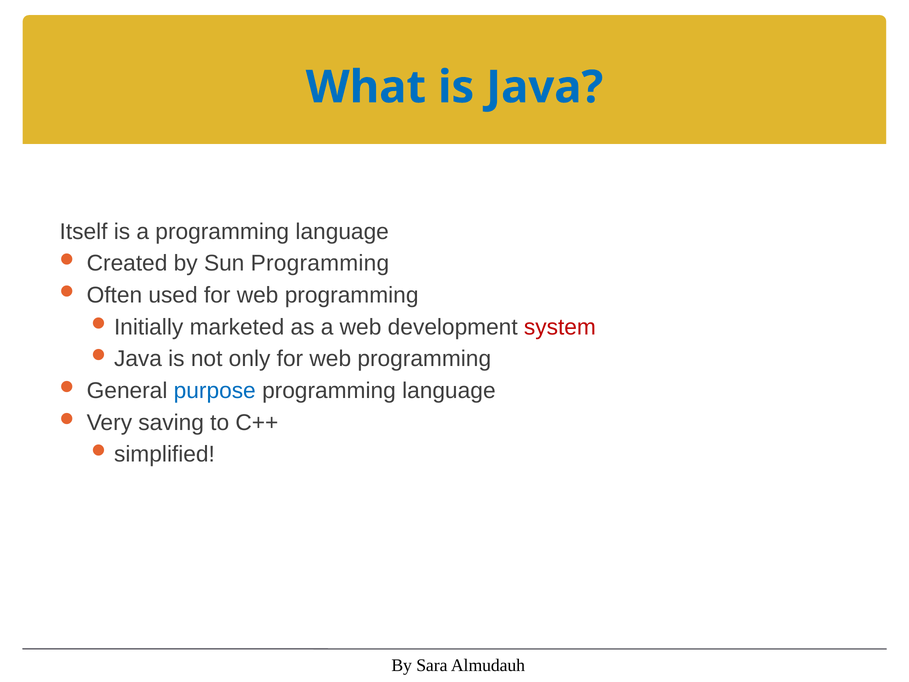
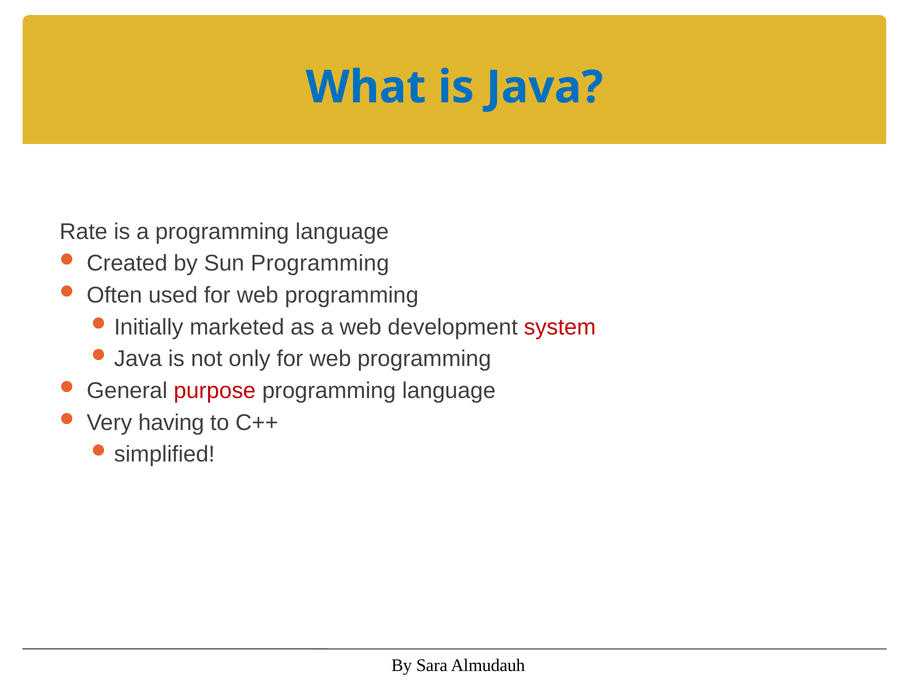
Itself: Itself -> Rate
purpose colour: blue -> red
saving: saving -> having
